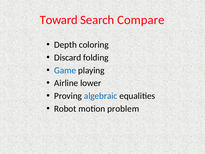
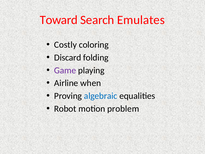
Compare: Compare -> Emulates
Depth: Depth -> Costly
Game colour: blue -> purple
lower: lower -> when
